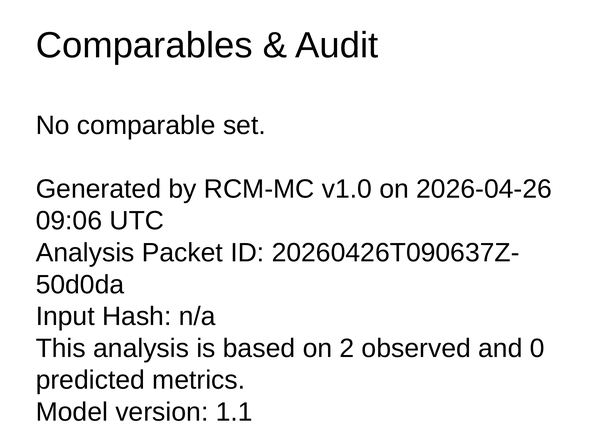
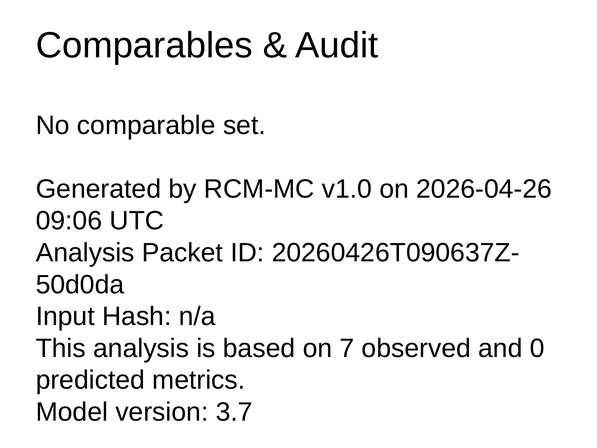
2: 2 -> 7
1.1: 1.1 -> 3.7
